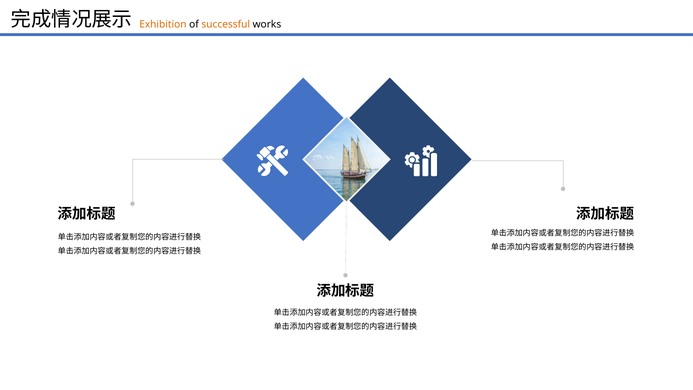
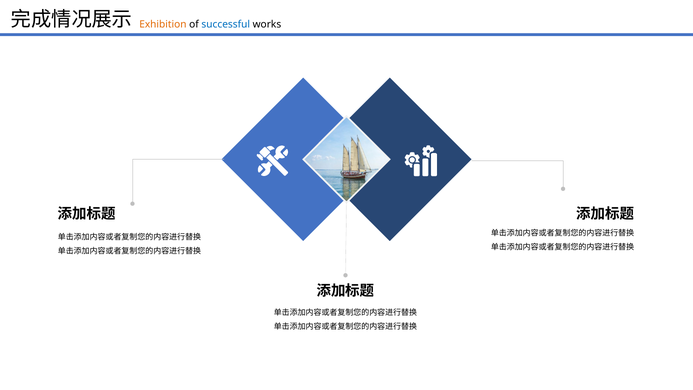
successful colour: orange -> blue
